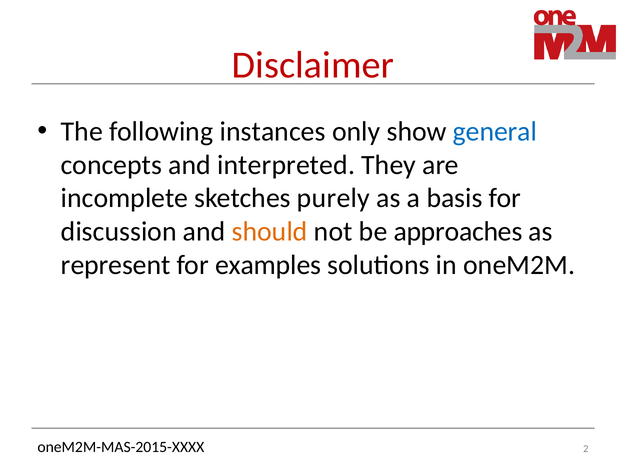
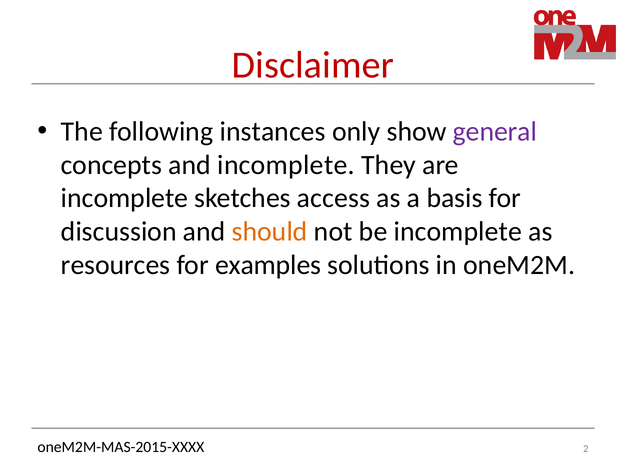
general colour: blue -> purple
and interpreted: interpreted -> incomplete
purely: purely -> access
be approaches: approaches -> incomplete
represent: represent -> resources
